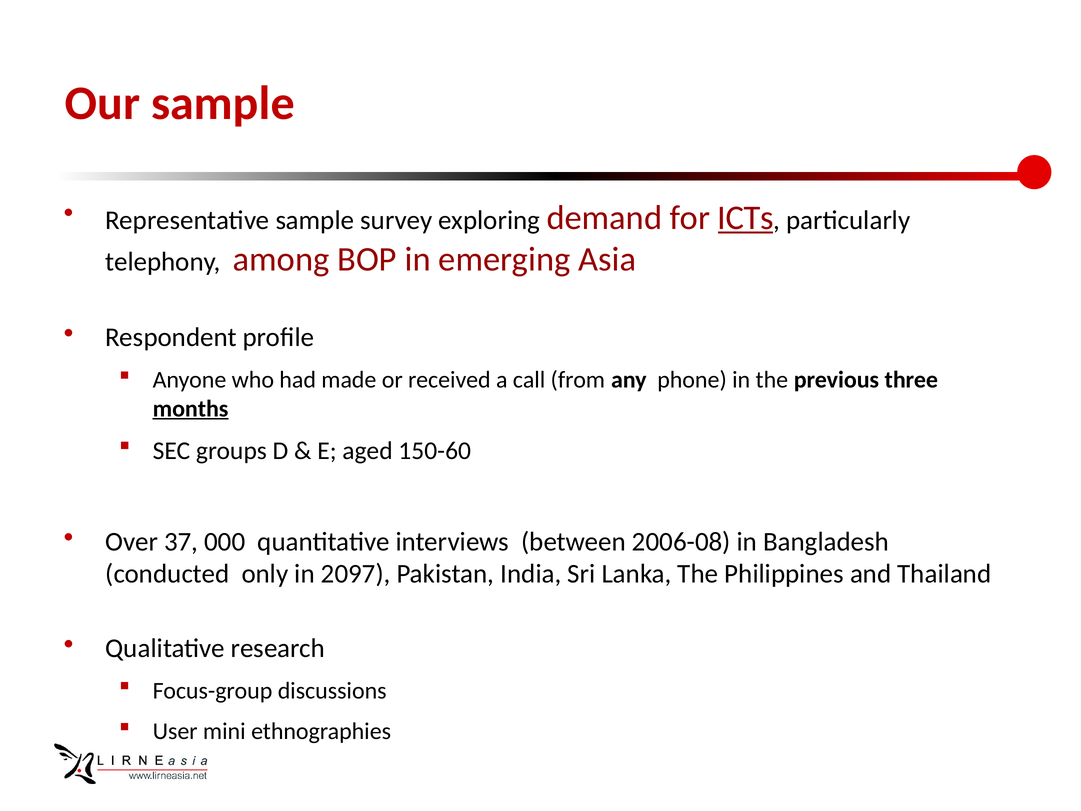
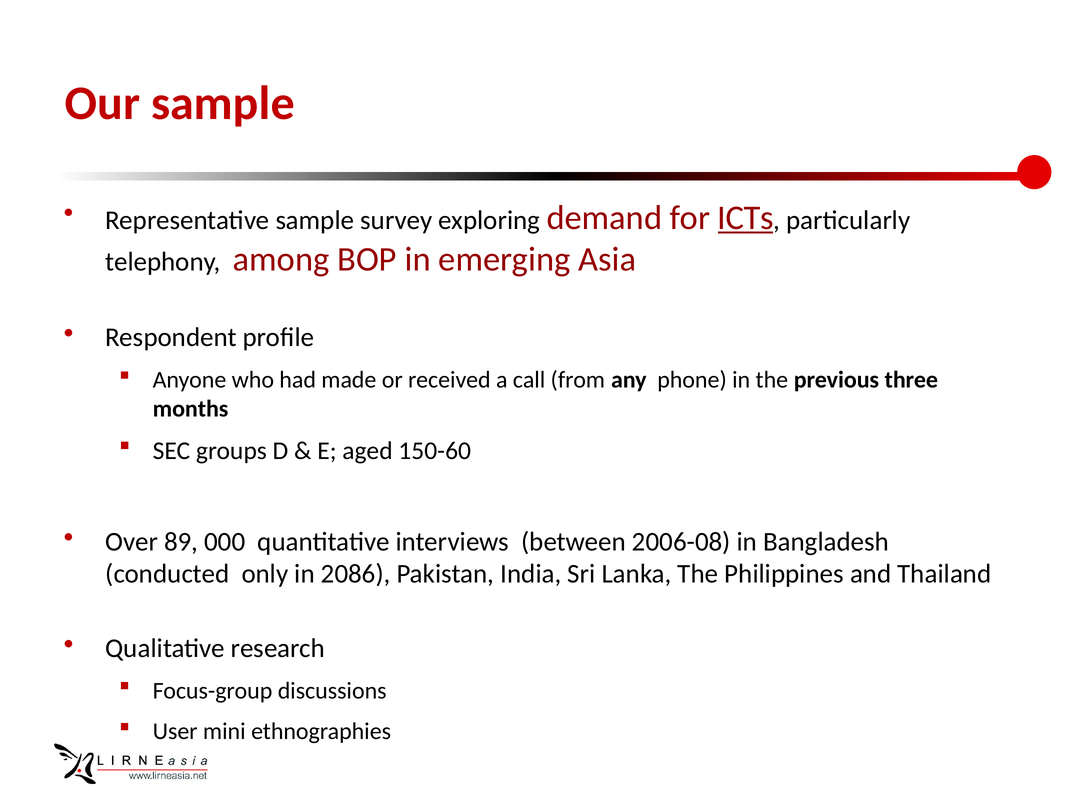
months underline: present -> none
37: 37 -> 89
2097: 2097 -> 2086
